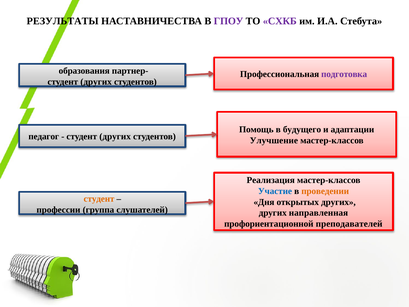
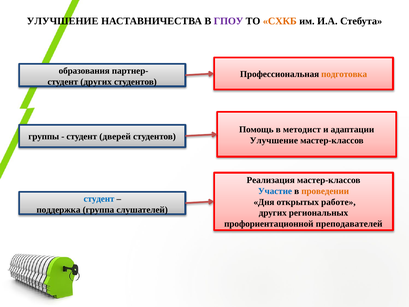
РЕЗУЛЬТАТЫ at (63, 21): РЕЗУЛЬТАТЫ -> УЛУЧШЕНИЕ
СХКБ colour: purple -> orange
подготовка colour: purple -> orange
будущего: будущего -> методист
педагог: педагог -> группы
других at (115, 136): других -> дверей
студент at (99, 199) colour: orange -> blue
открытых других: других -> работе
профессии: профессии -> поддержка
направленная: направленная -> региональных
